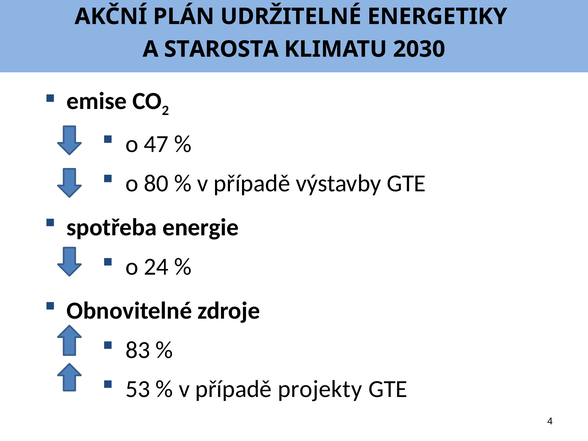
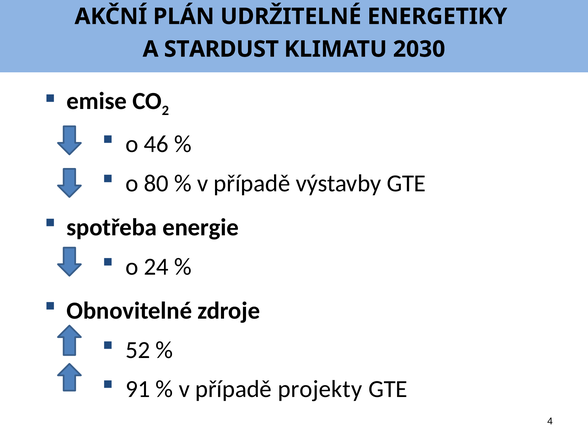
STAROSTA: STAROSTA -> STARDUST
47: 47 -> 46
83: 83 -> 52
53: 53 -> 91
